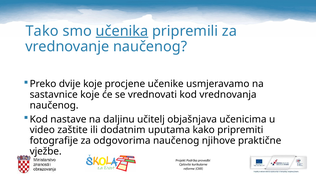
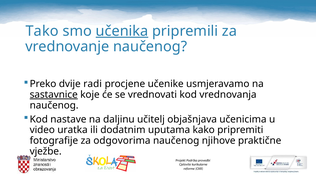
dvije koje: koje -> radi
sastavnice underline: none -> present
zaštite: zaštite -> uratka
